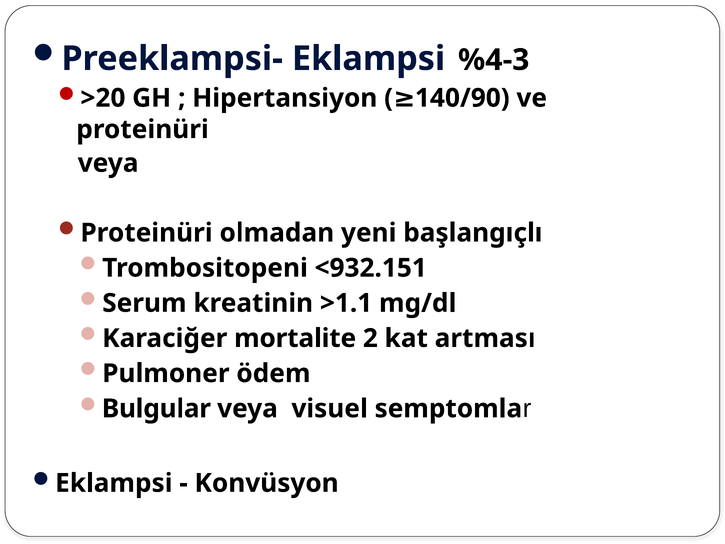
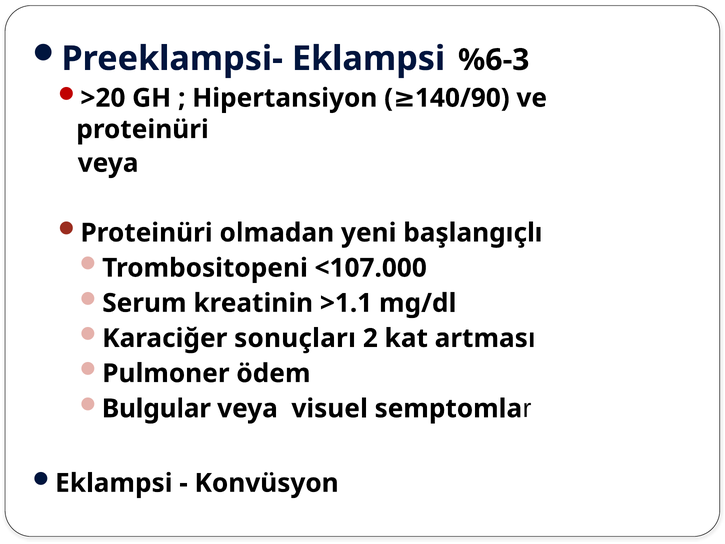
%4-3: %4-3 -> %6-3
<932.151: <932.151 -> <107.000
mortalite: mortalite -> sonuçları
